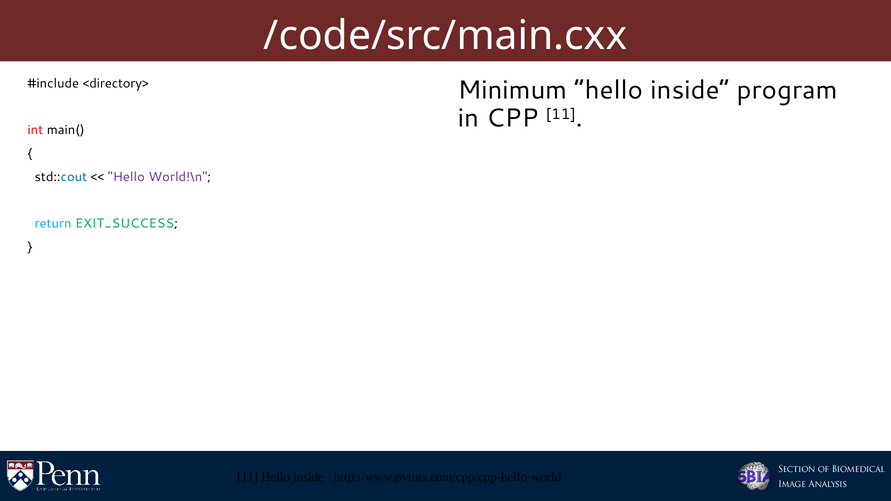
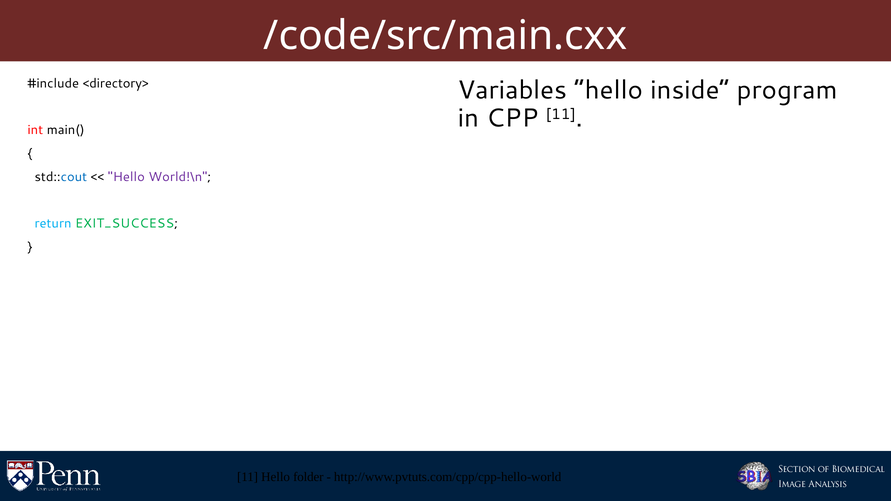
Minimum: Minimum -> Variables
11 Hello inside: inside -> folder
